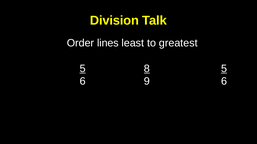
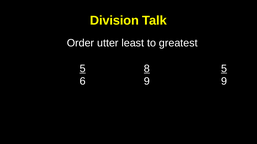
lines: lines -> utter
9 6: 6 -> 9
